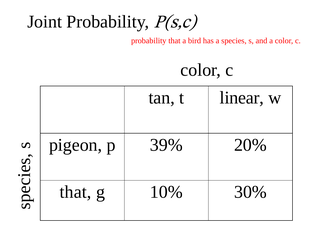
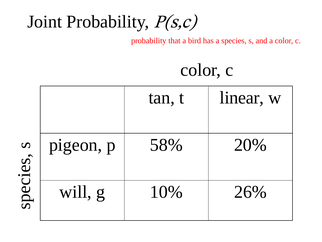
39%: 39% -> 58%
that at (75, 192): that -> will
30%: 30% -> 26%
